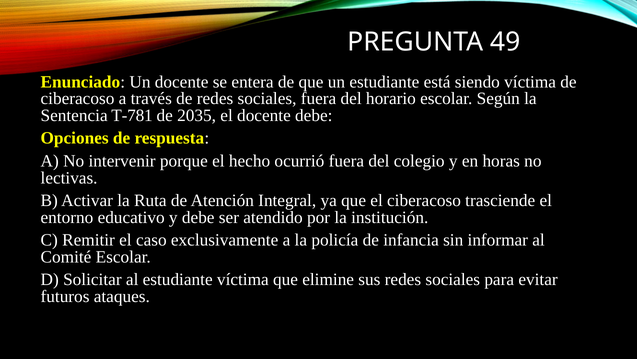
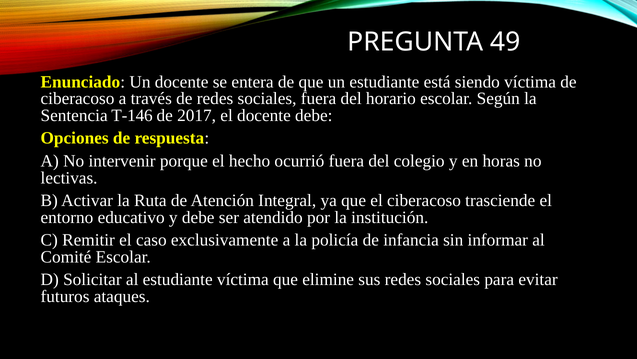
T-781: T-781 -> T-146
2035: 2035 -> 2017
